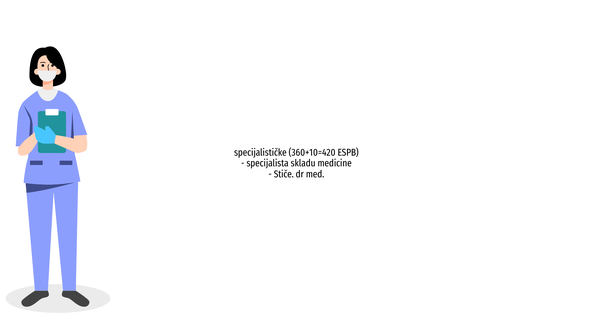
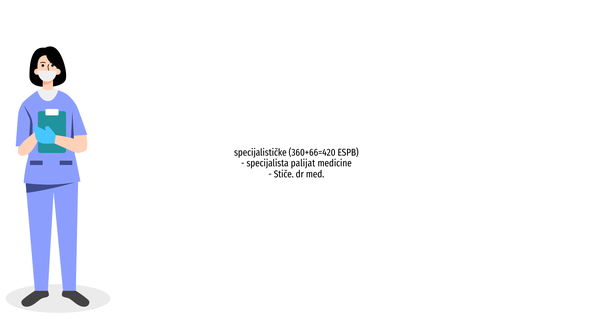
360+10=420: 360+10=420 -> 360+66=420
skladu: skladu -> palijat
